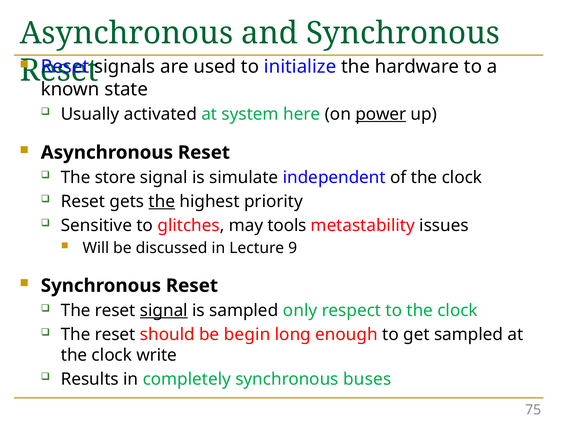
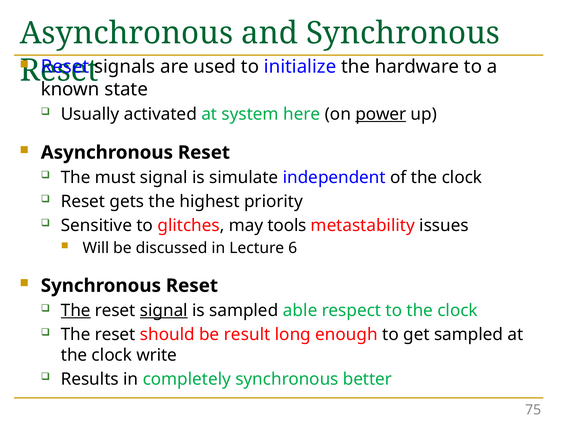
store: store -> must
the at (162, 202) underline: present -> none
9: 9 -> 6
The at (76, 311) underline: none -> present
only: only -> able
begin: begin -> result
buses: buses -> better
